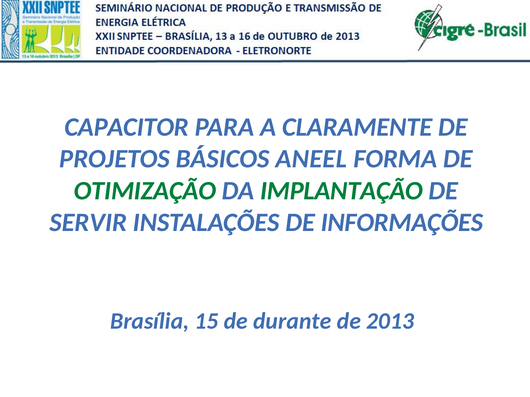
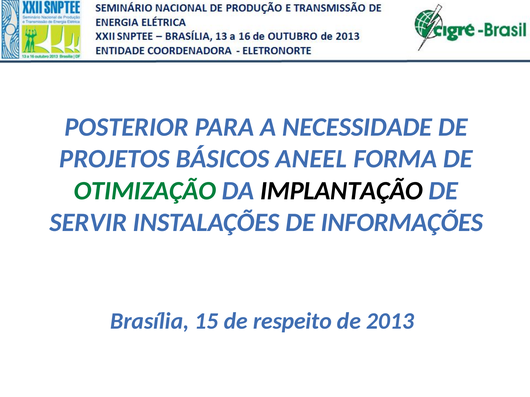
CAPACITOR: CAPACITOR -> POSTERIOR
CLARAMENTE: CLARAMENTE -> NECESSIDADE
IMPLANTAÇÃO colour: green -> black
durante: durante -> respeito
